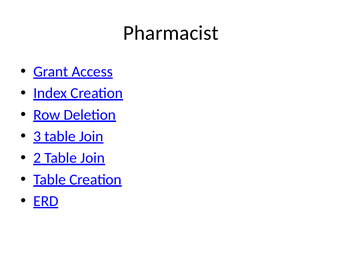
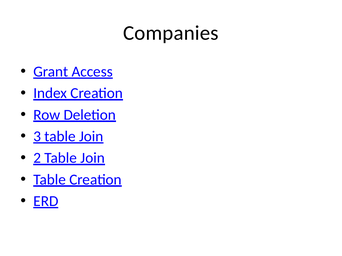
Pharmacist: Pharmacist -> Companies
